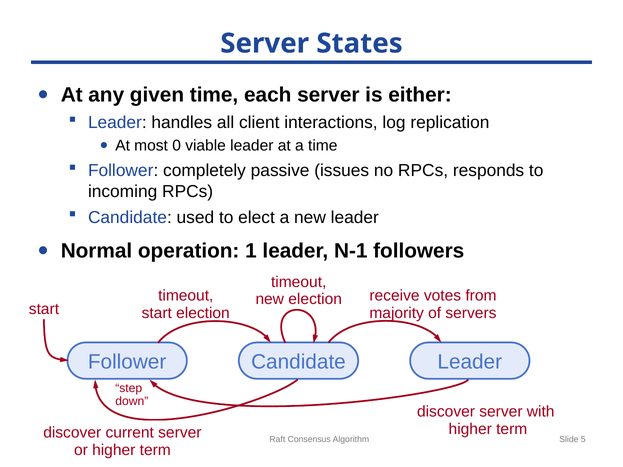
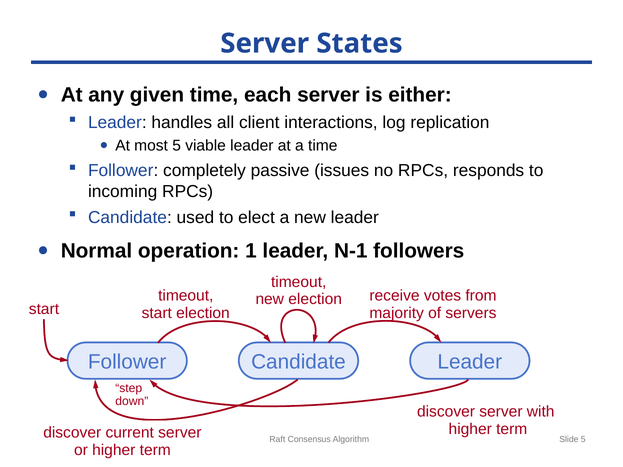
most 0: 0 -> 5
